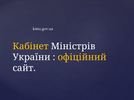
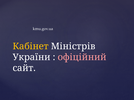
офіційний colour: yellow -> pink
